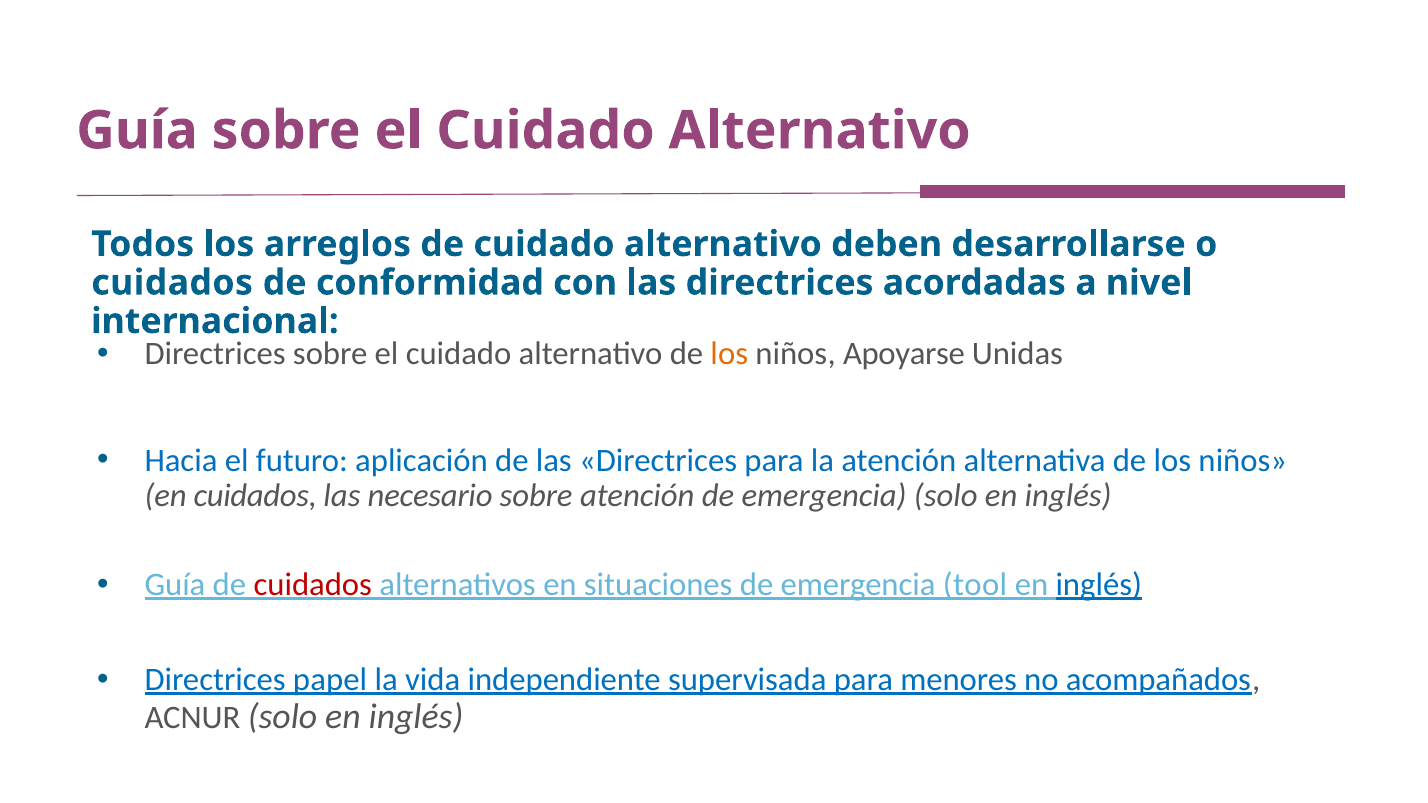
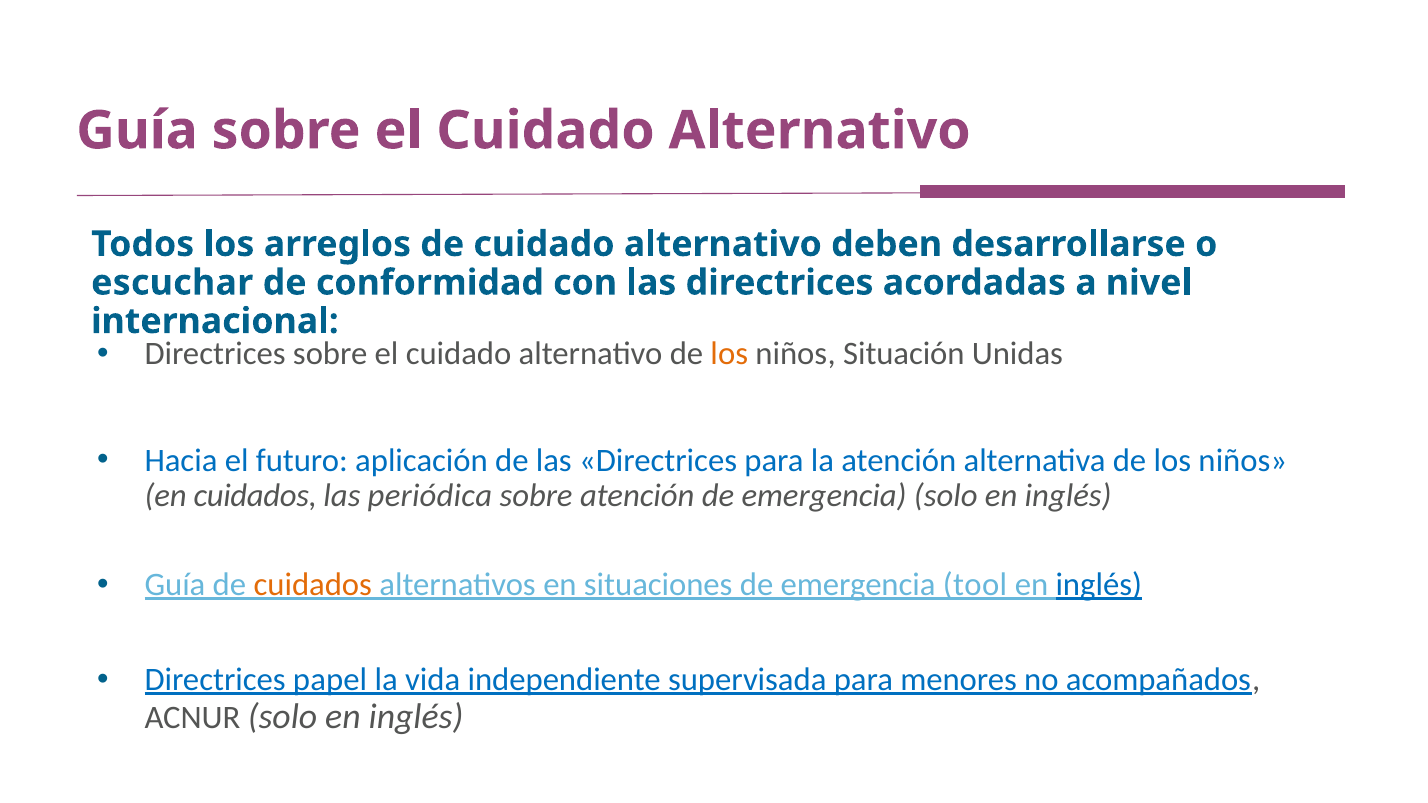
cuidados at (172, 283): cuidados -> escuchar
Apoyarse: Apoyarse -> Situación
necesario: necesario -> periódica
cuidados at (313, 585) colour: red -> orange
